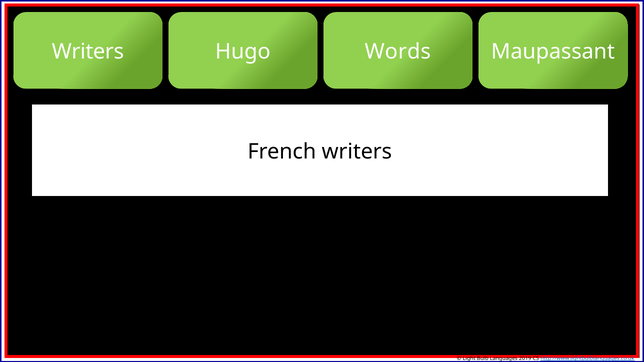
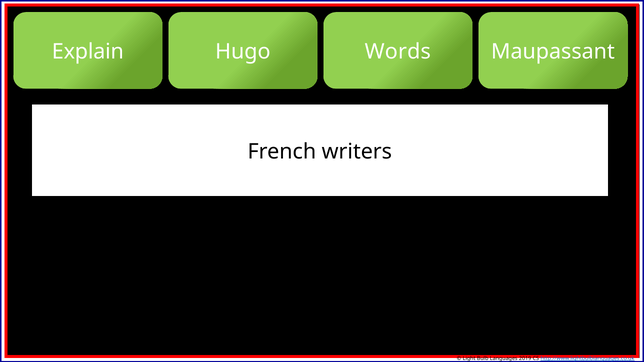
Writers at (88, 52): Writers -> Explain
